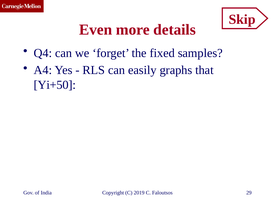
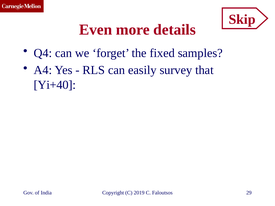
graphs: graphs -> survey
Yi+50: Yi+50 -> Yi+40
